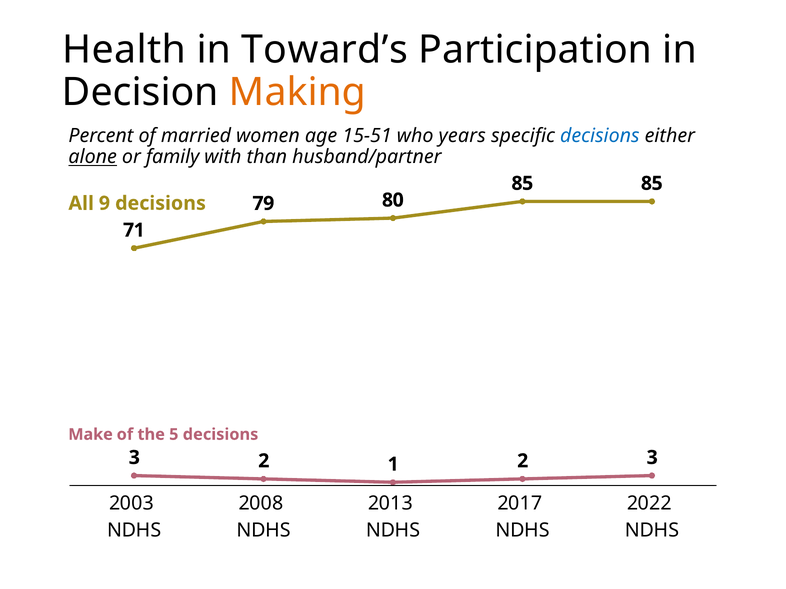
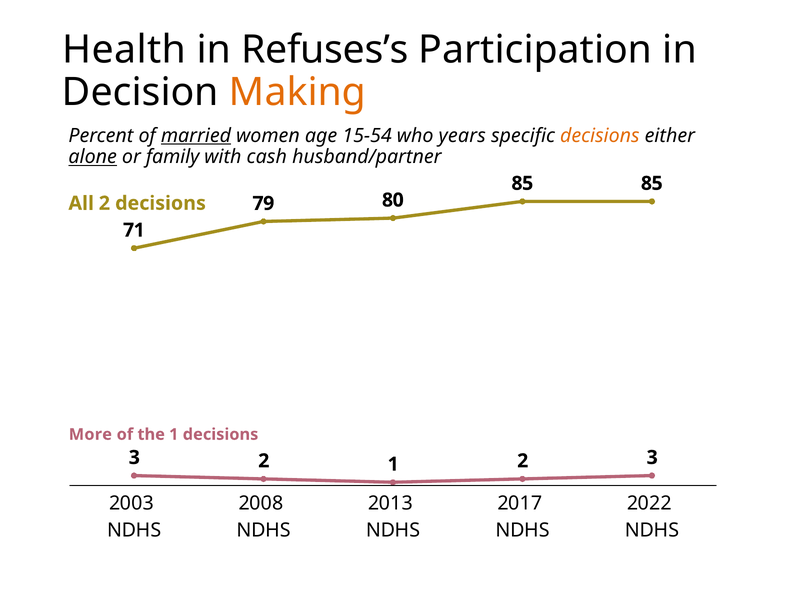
Toward’s: Toward’s -> Refuses’s
married underline: none -> present
15-51: 15-51 -> 15-54
decisions at (600, 136) colour: blue -> orange
than: than -> cash
All 9: 9 -> 2
Make: Make -> More
the 5: 5 -> 1
